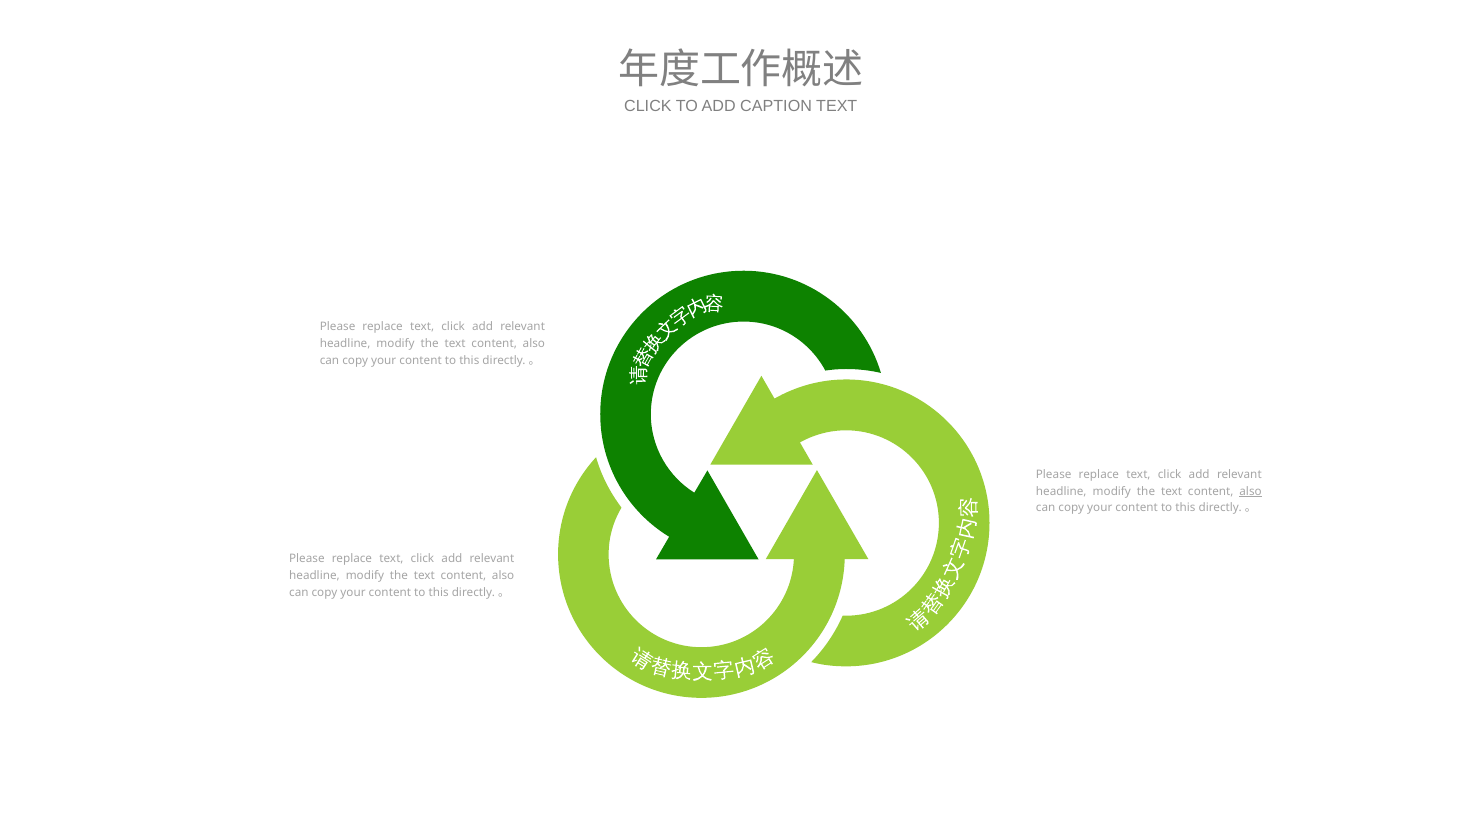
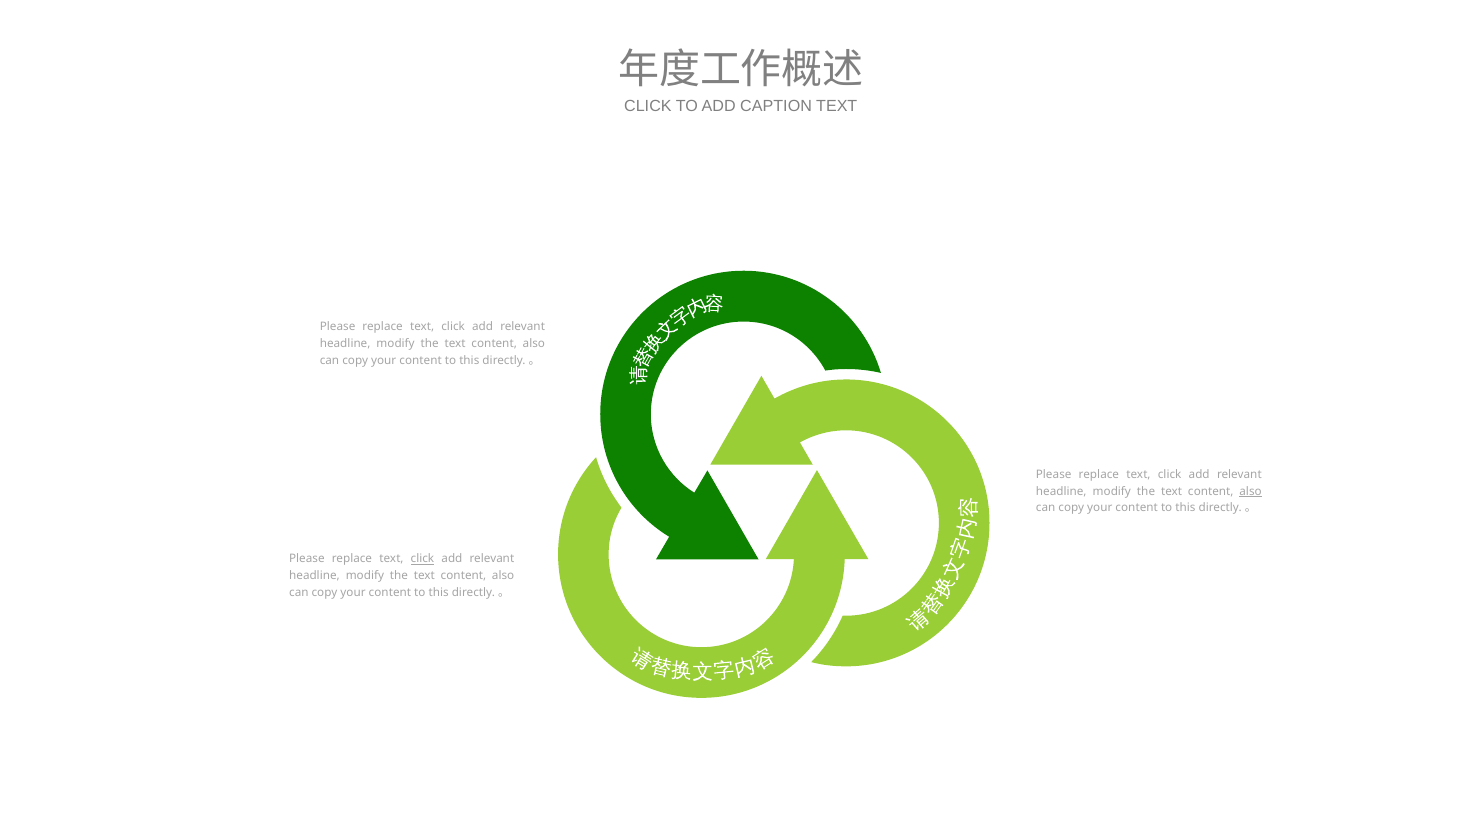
click at (422, 559) underline: none -> present
